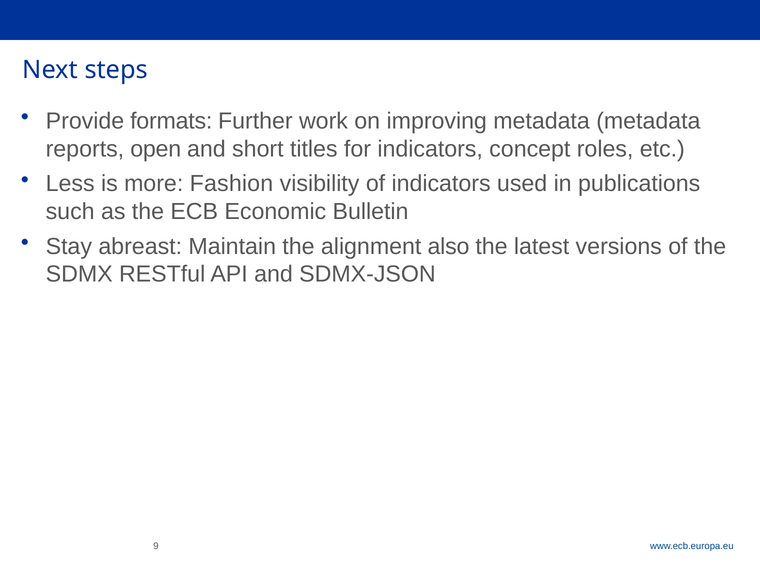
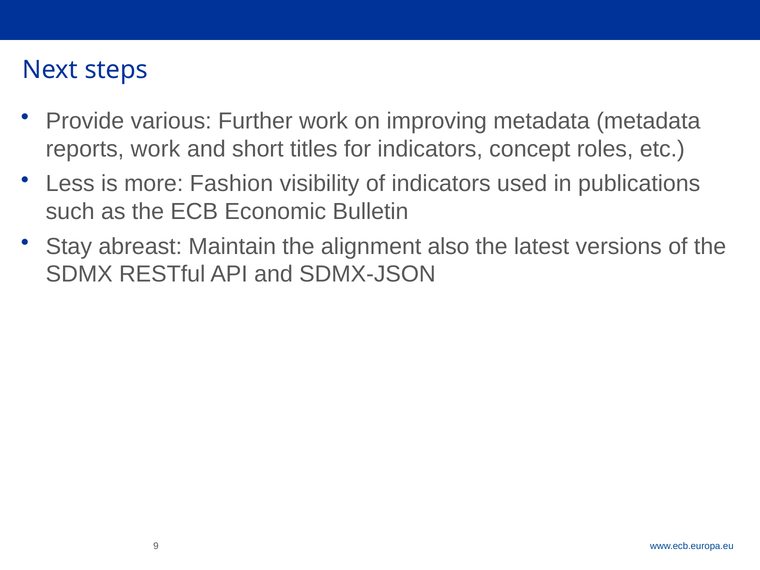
formats: formats -> various
reports open: open -> work
